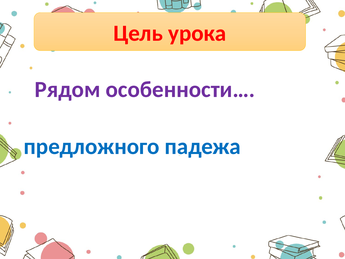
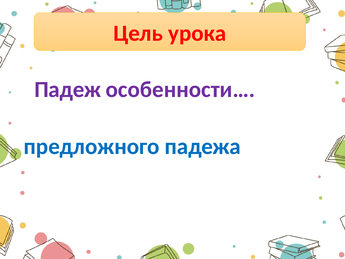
Рядом: Рядом -> Падеж
